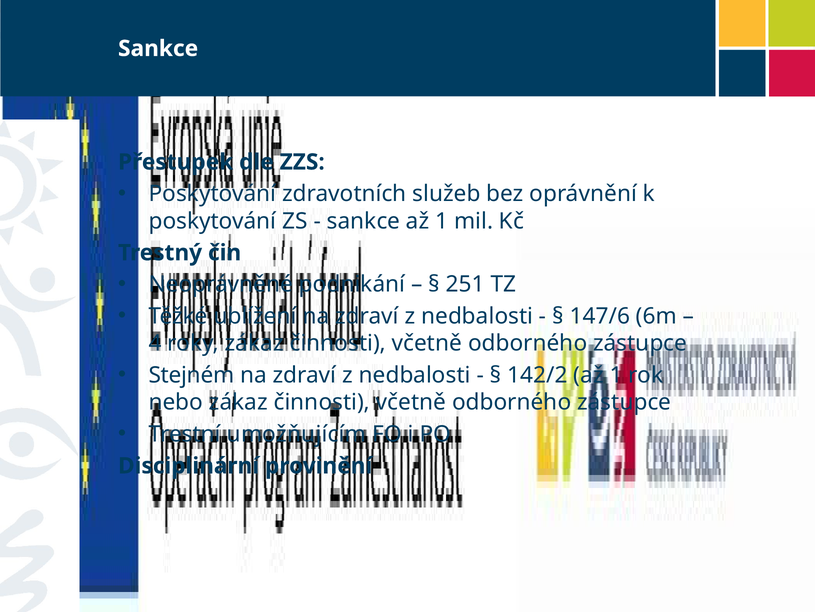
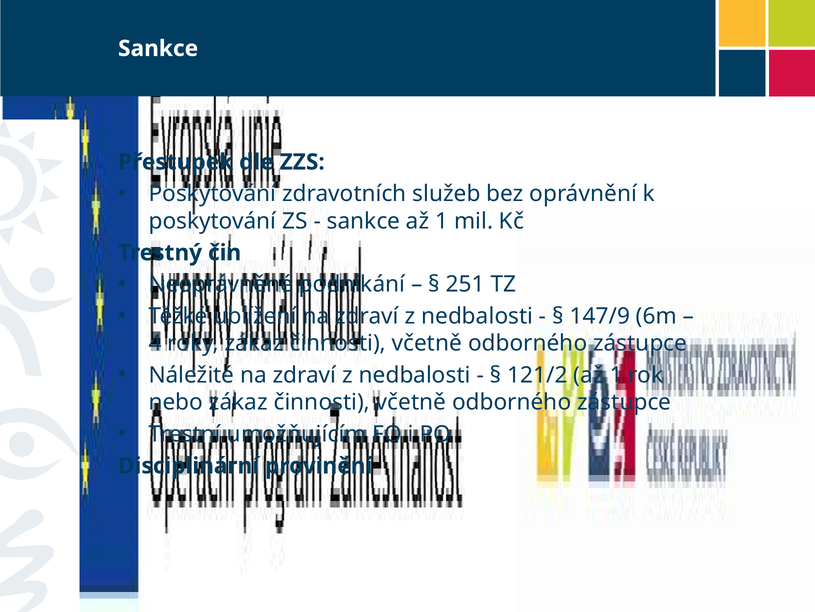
147/6: 147/6 -> 147/9
Stejném: Stejném -> Náležité
142/2: 142/2 -> 121/2
